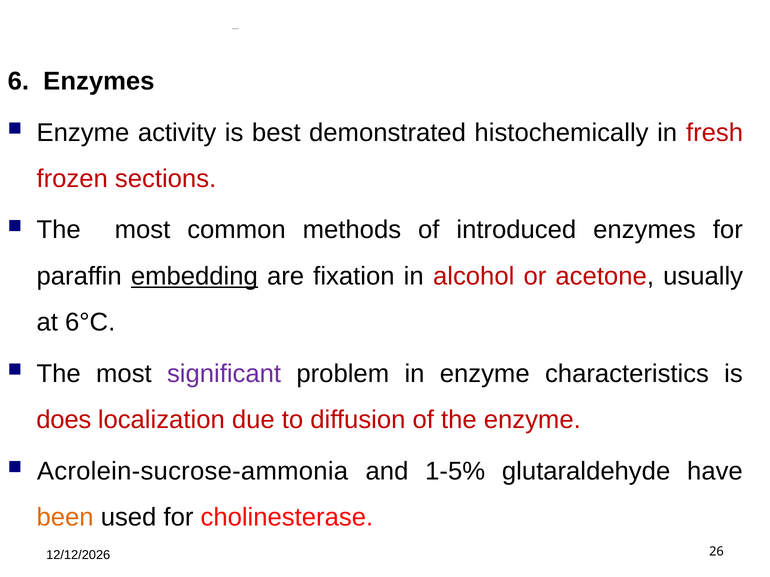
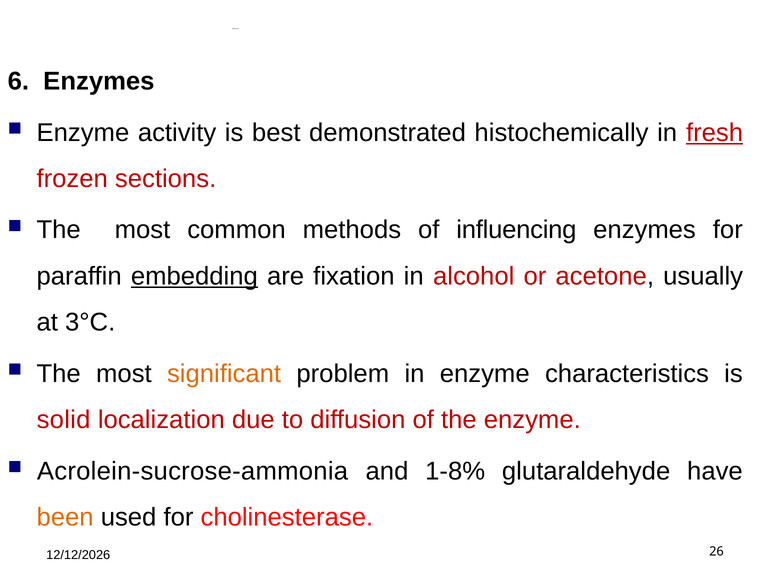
fresh underline: none -> present
introduced: introduced -> influencing
6°C: 6°C -> 3°C
significant colour: purple -> orange
does: does -> solid
1-5%: 1-5% -> 1-8%
